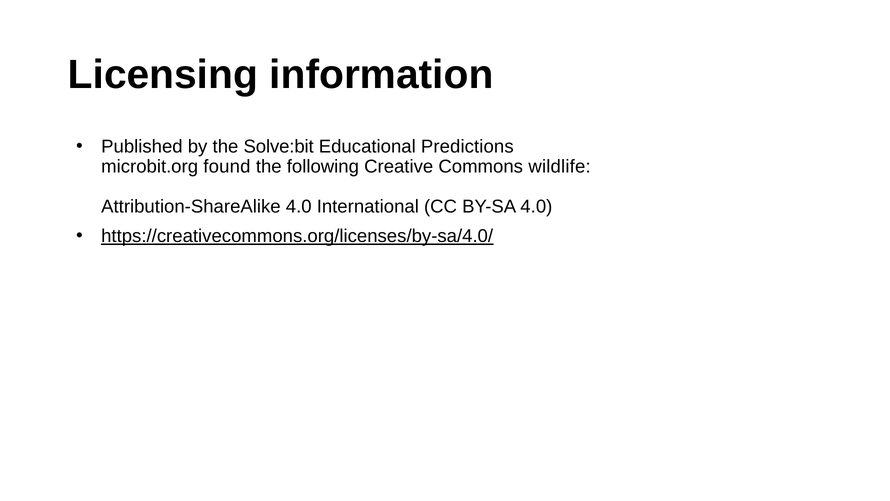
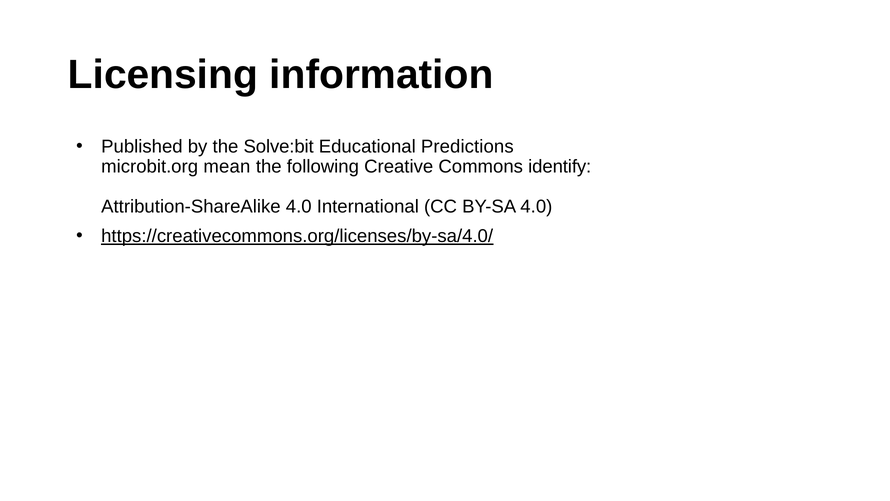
found: found -> mean
wildlife: wildlife -> identify
